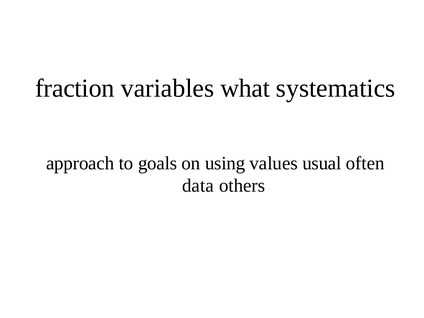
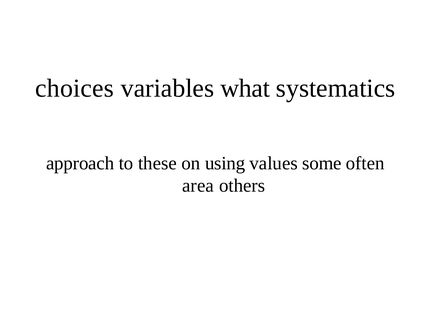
fraction: fraction -> choices
goals: goals -> these
usual: usual -> some
data: data -> area
